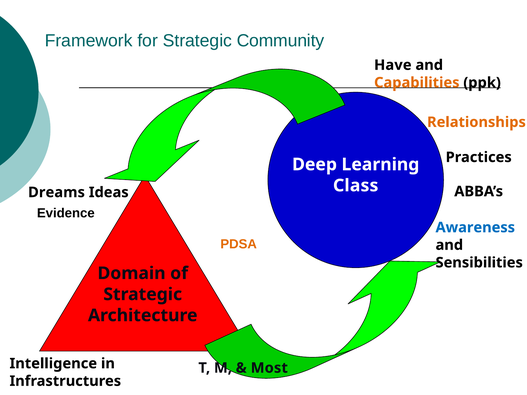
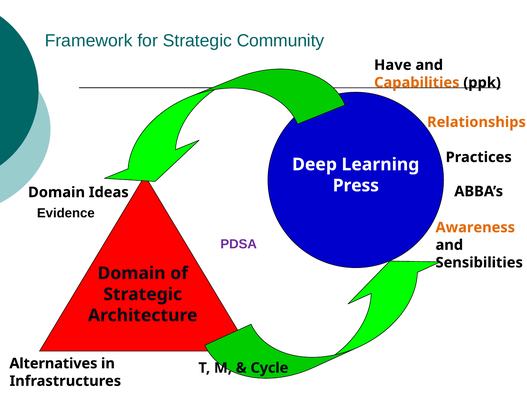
Class: Class -> Press
Dreams at (56, 192): Dreams -> Domain
Awareness colour: blue -> orange
PDSA colour: orange -> purple
Intelligence: Intelligence -> Alternatives
Most: Most -> Cycle
